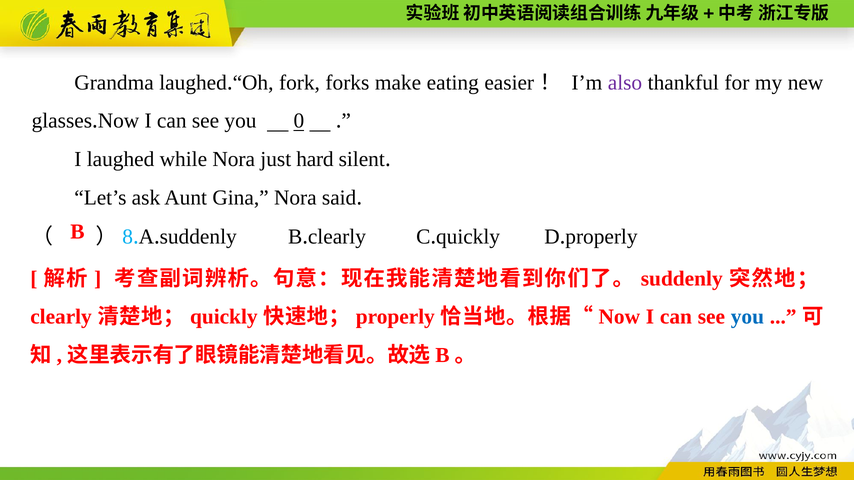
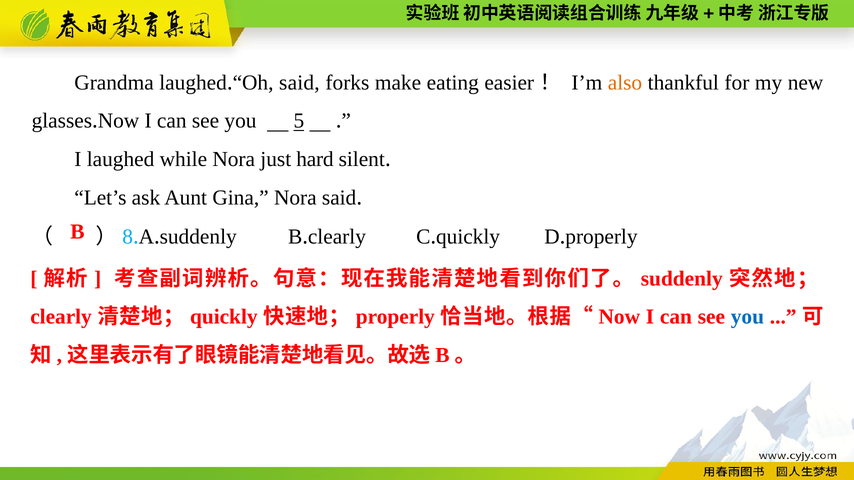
fork at (300, 83): fork -> said
also colour: purple -> orange
0: 0 -> 5
